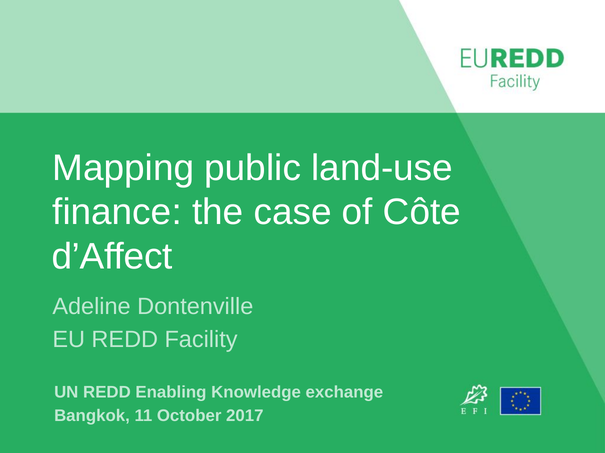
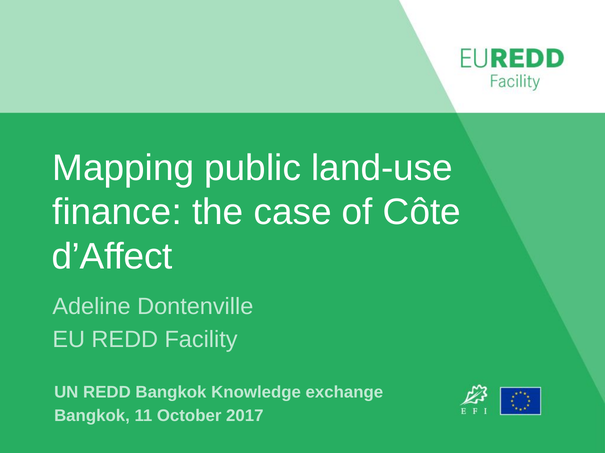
REDD Enabling: Enabling -> Bangkok
